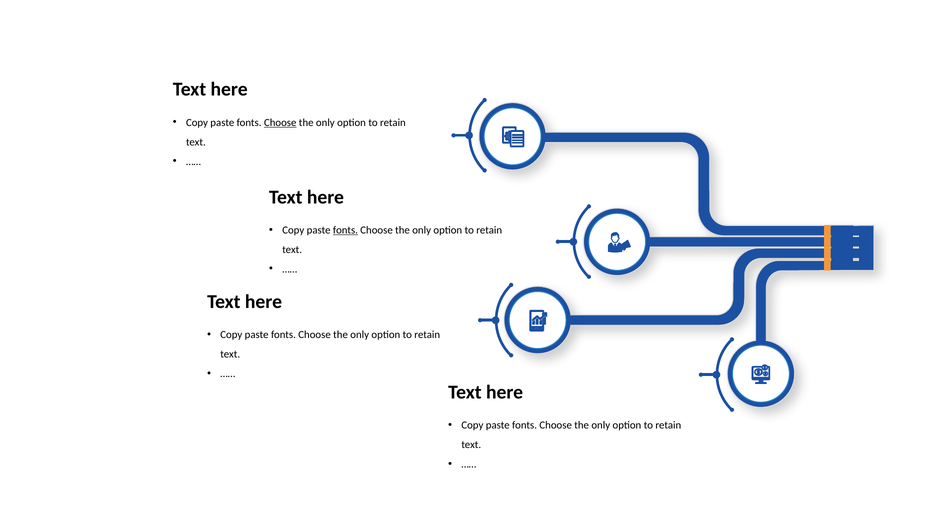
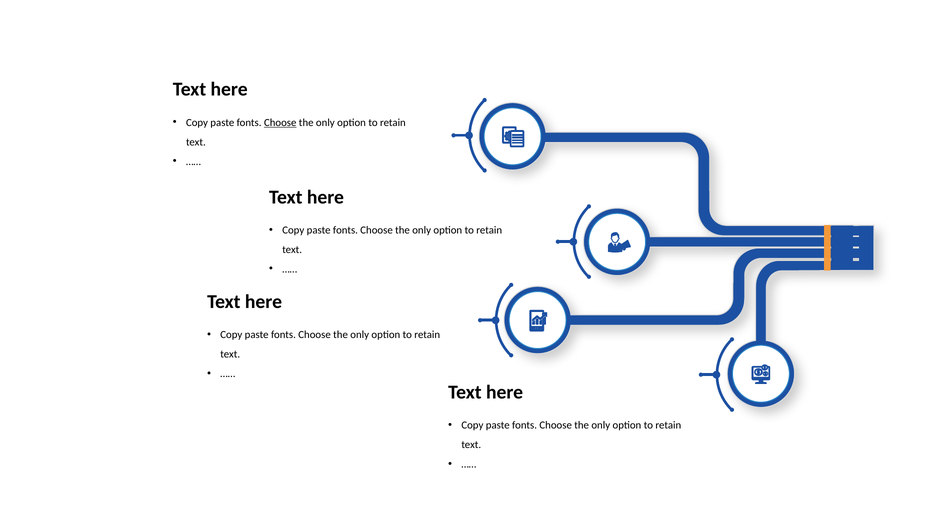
fonts at (345, 230) underline: present -> none
